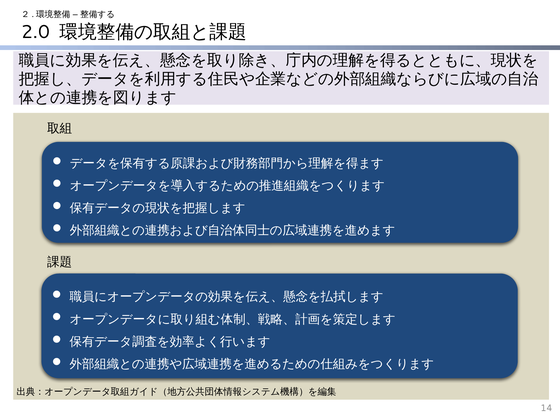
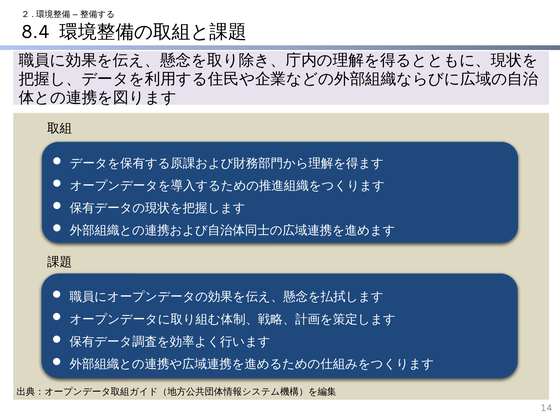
2.0: 2.0 -> 8.4
